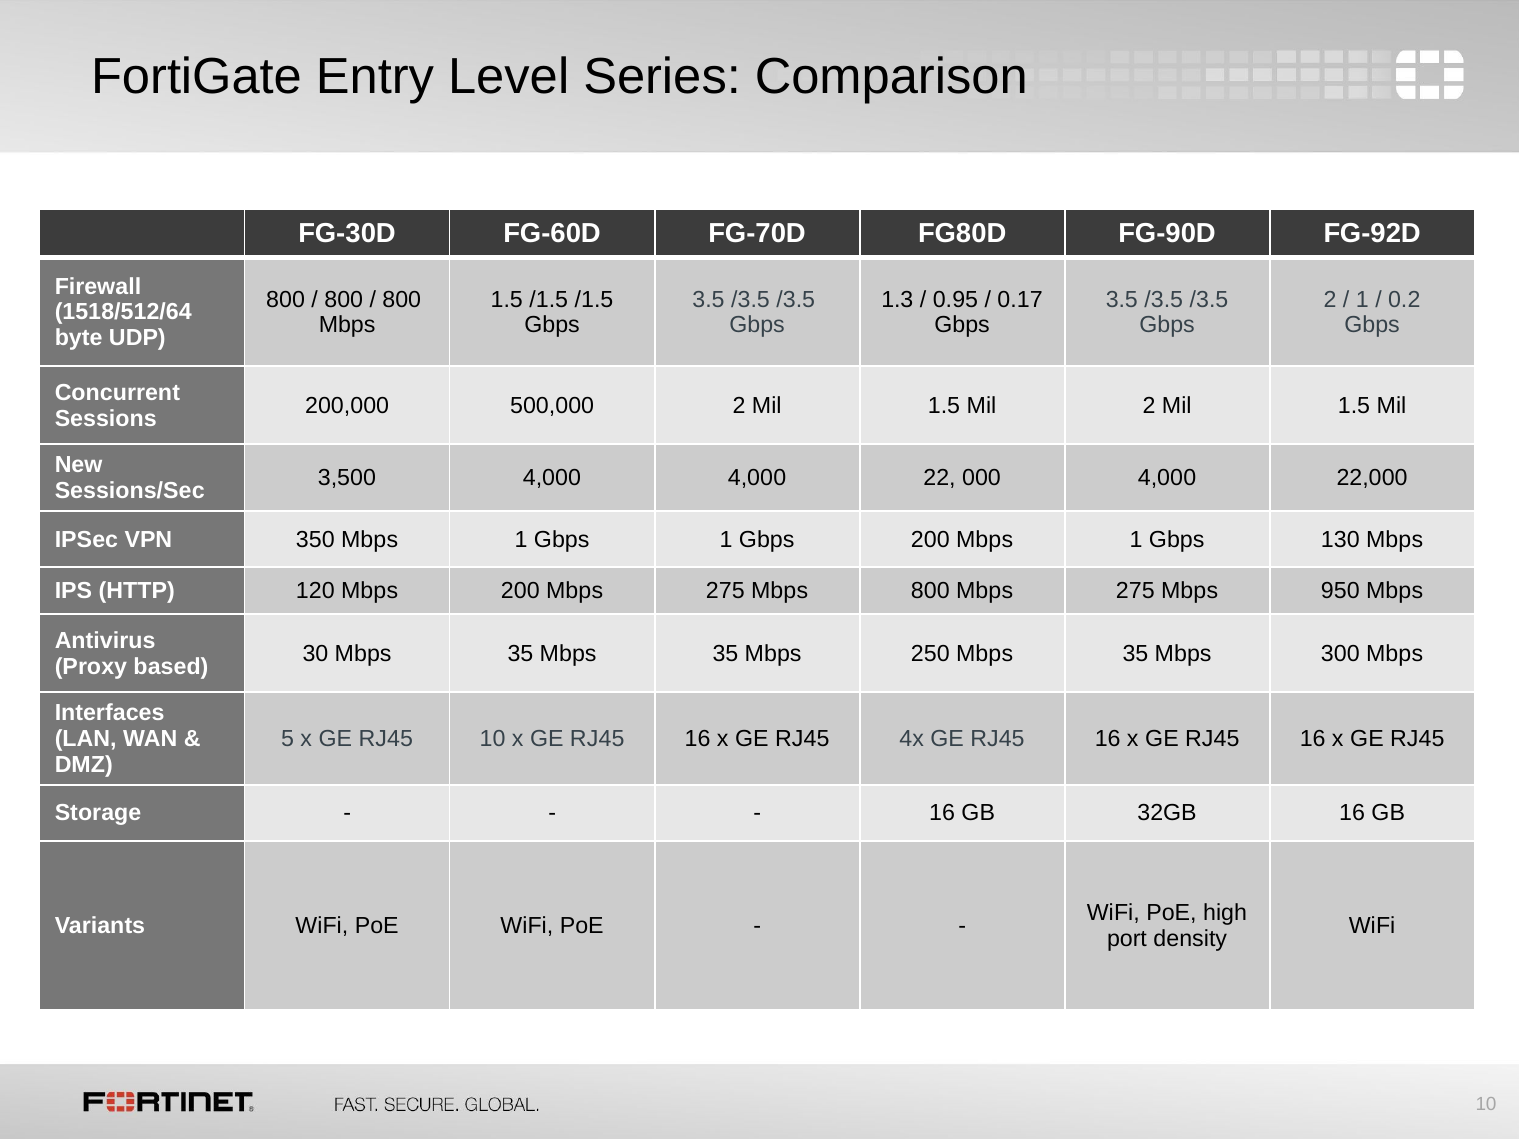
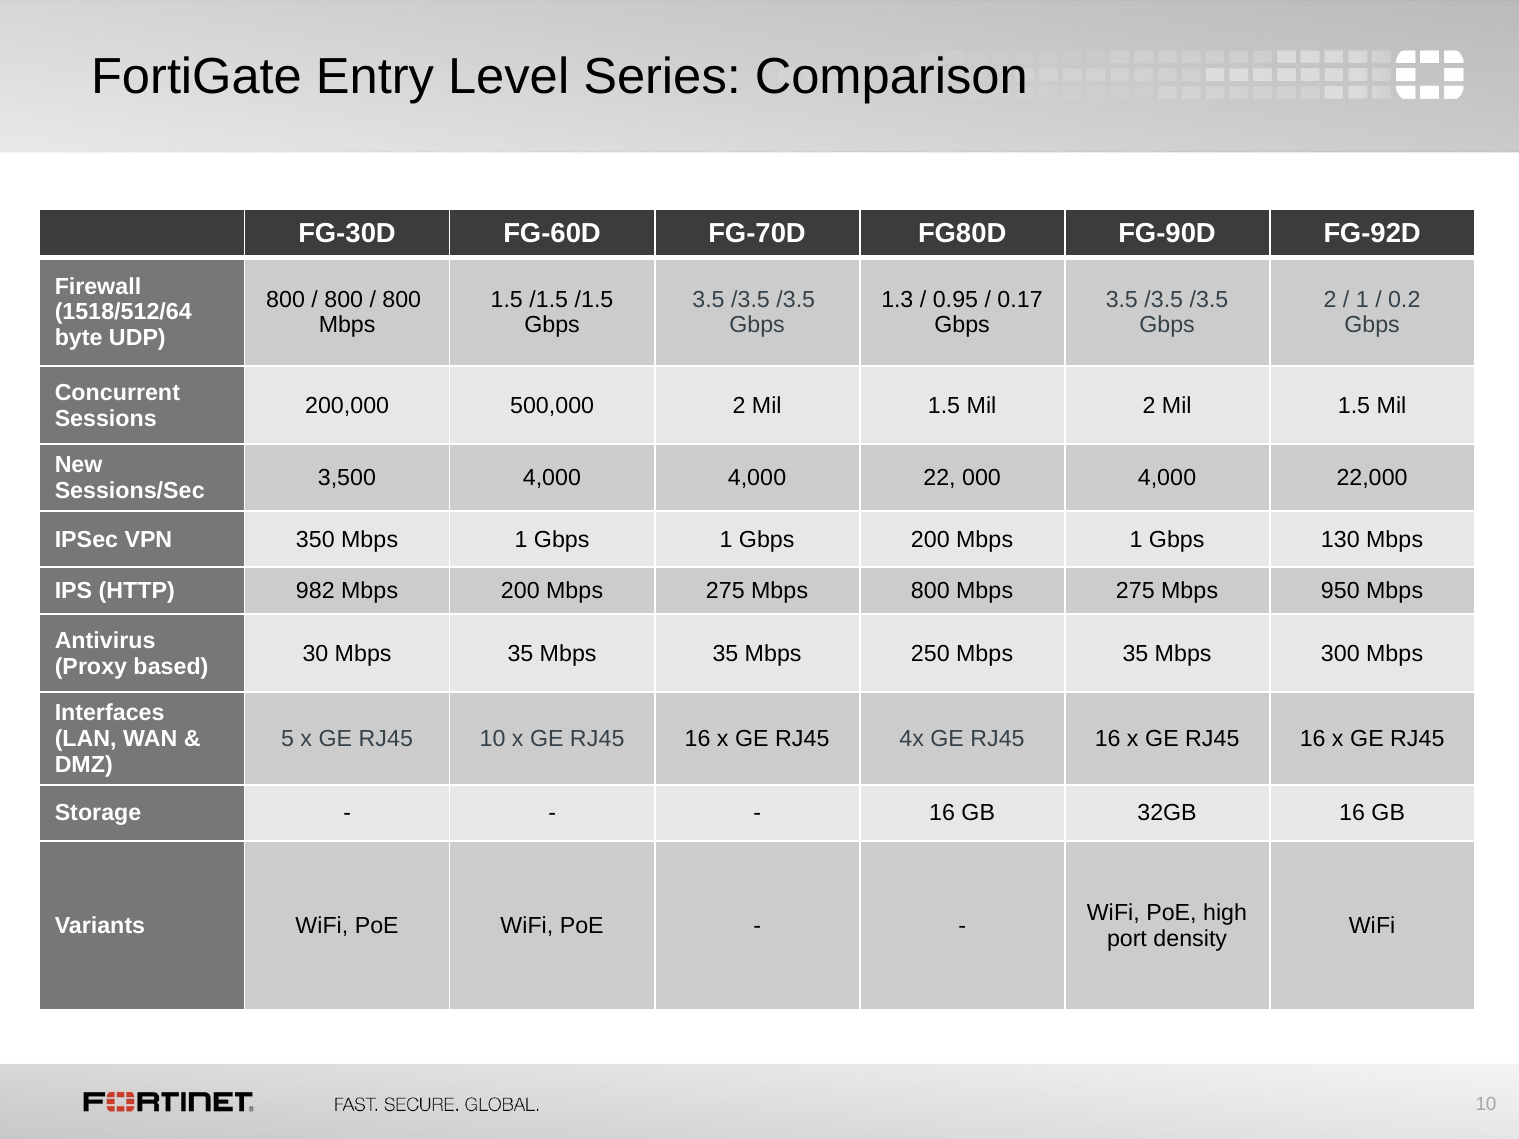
120: 120 -> 982
